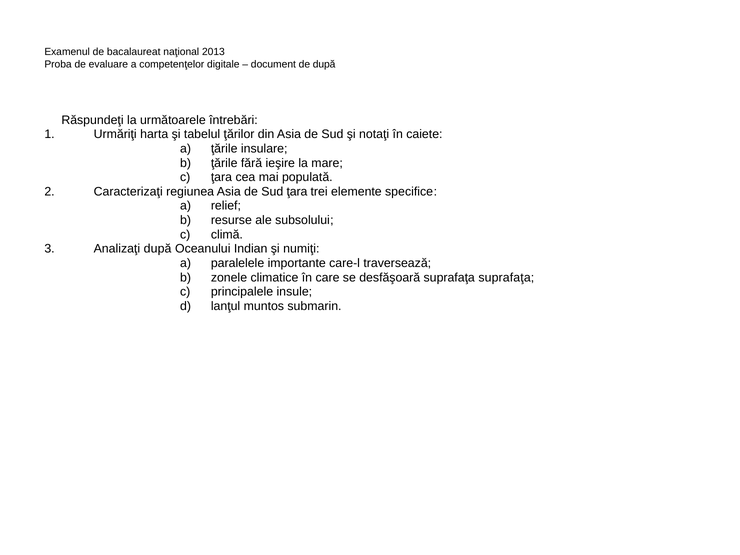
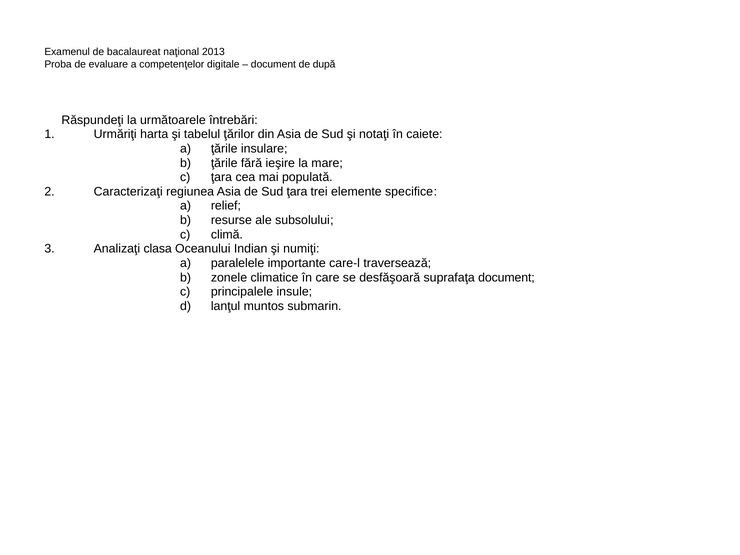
Analizaţi după: după -> clasa
suprafaţa suprafaţa: suprafaţa -> document
